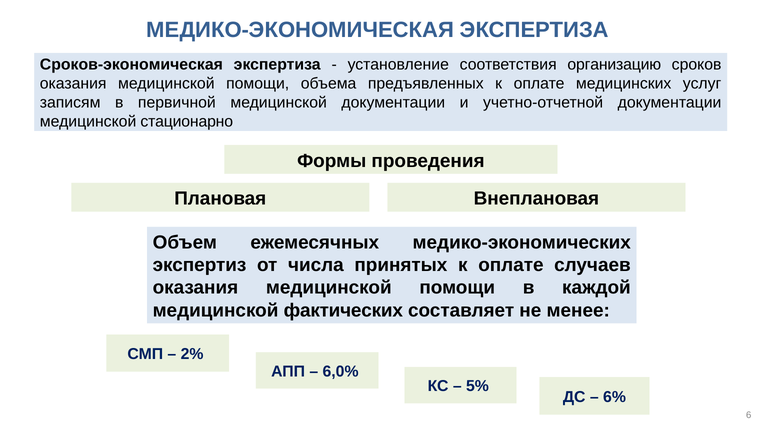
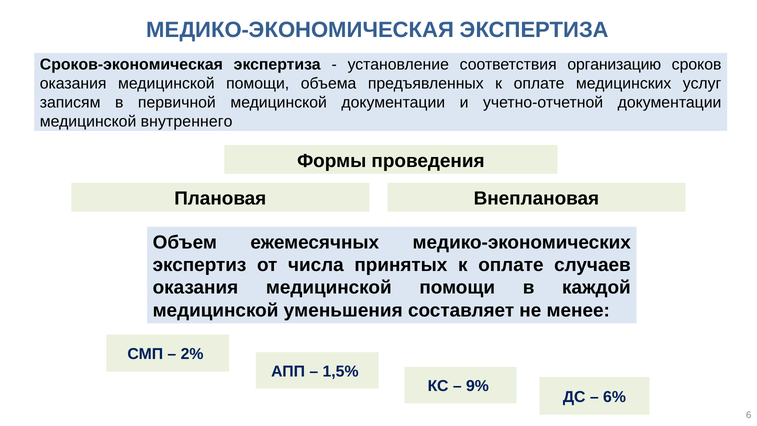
стационарно: стационарно -> внутреннего
фактических: фактических -> уменьшения
6,0%: 6,0% -> 1,5%
5%: 5% -> 9%
